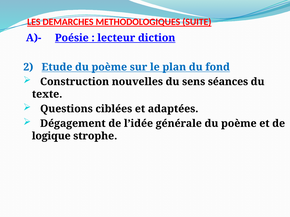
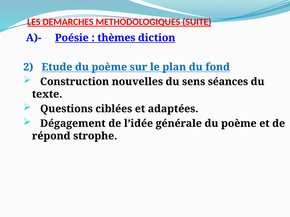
lecteur: lecteur -> thèmes
logique: logique -> répond
